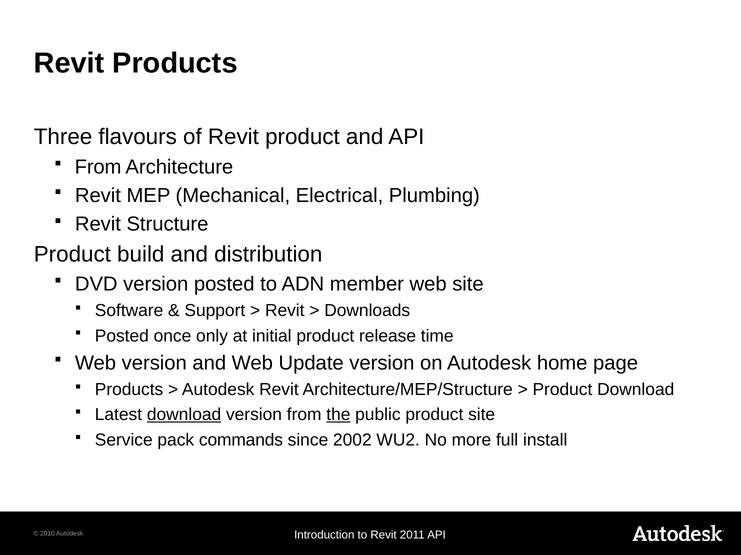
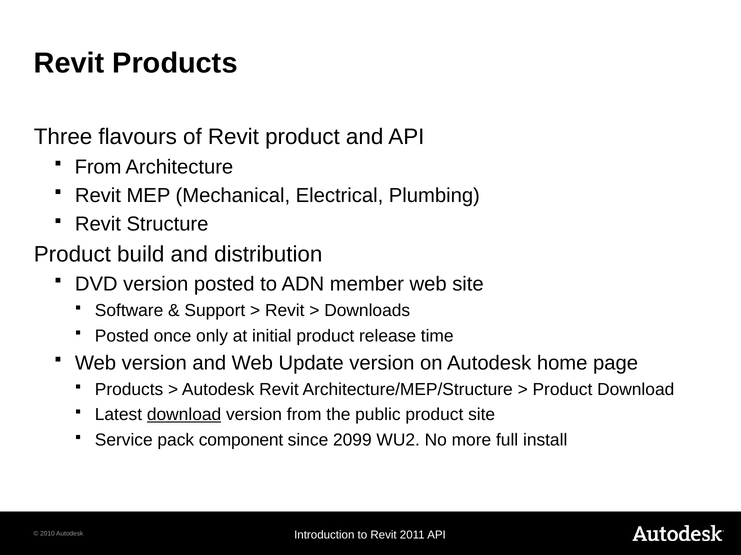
the underline: present -> none
commands: commands -> component
2002: 2002 -> 2099
